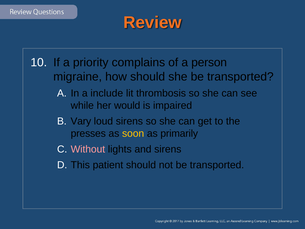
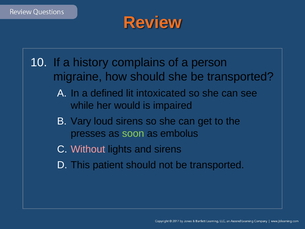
priority: priority -> history
include: include -> defined
thrombosis: thrombosis -> intoxicated
soon colour: yellow -> light green
primarily: primarily -> embolus
